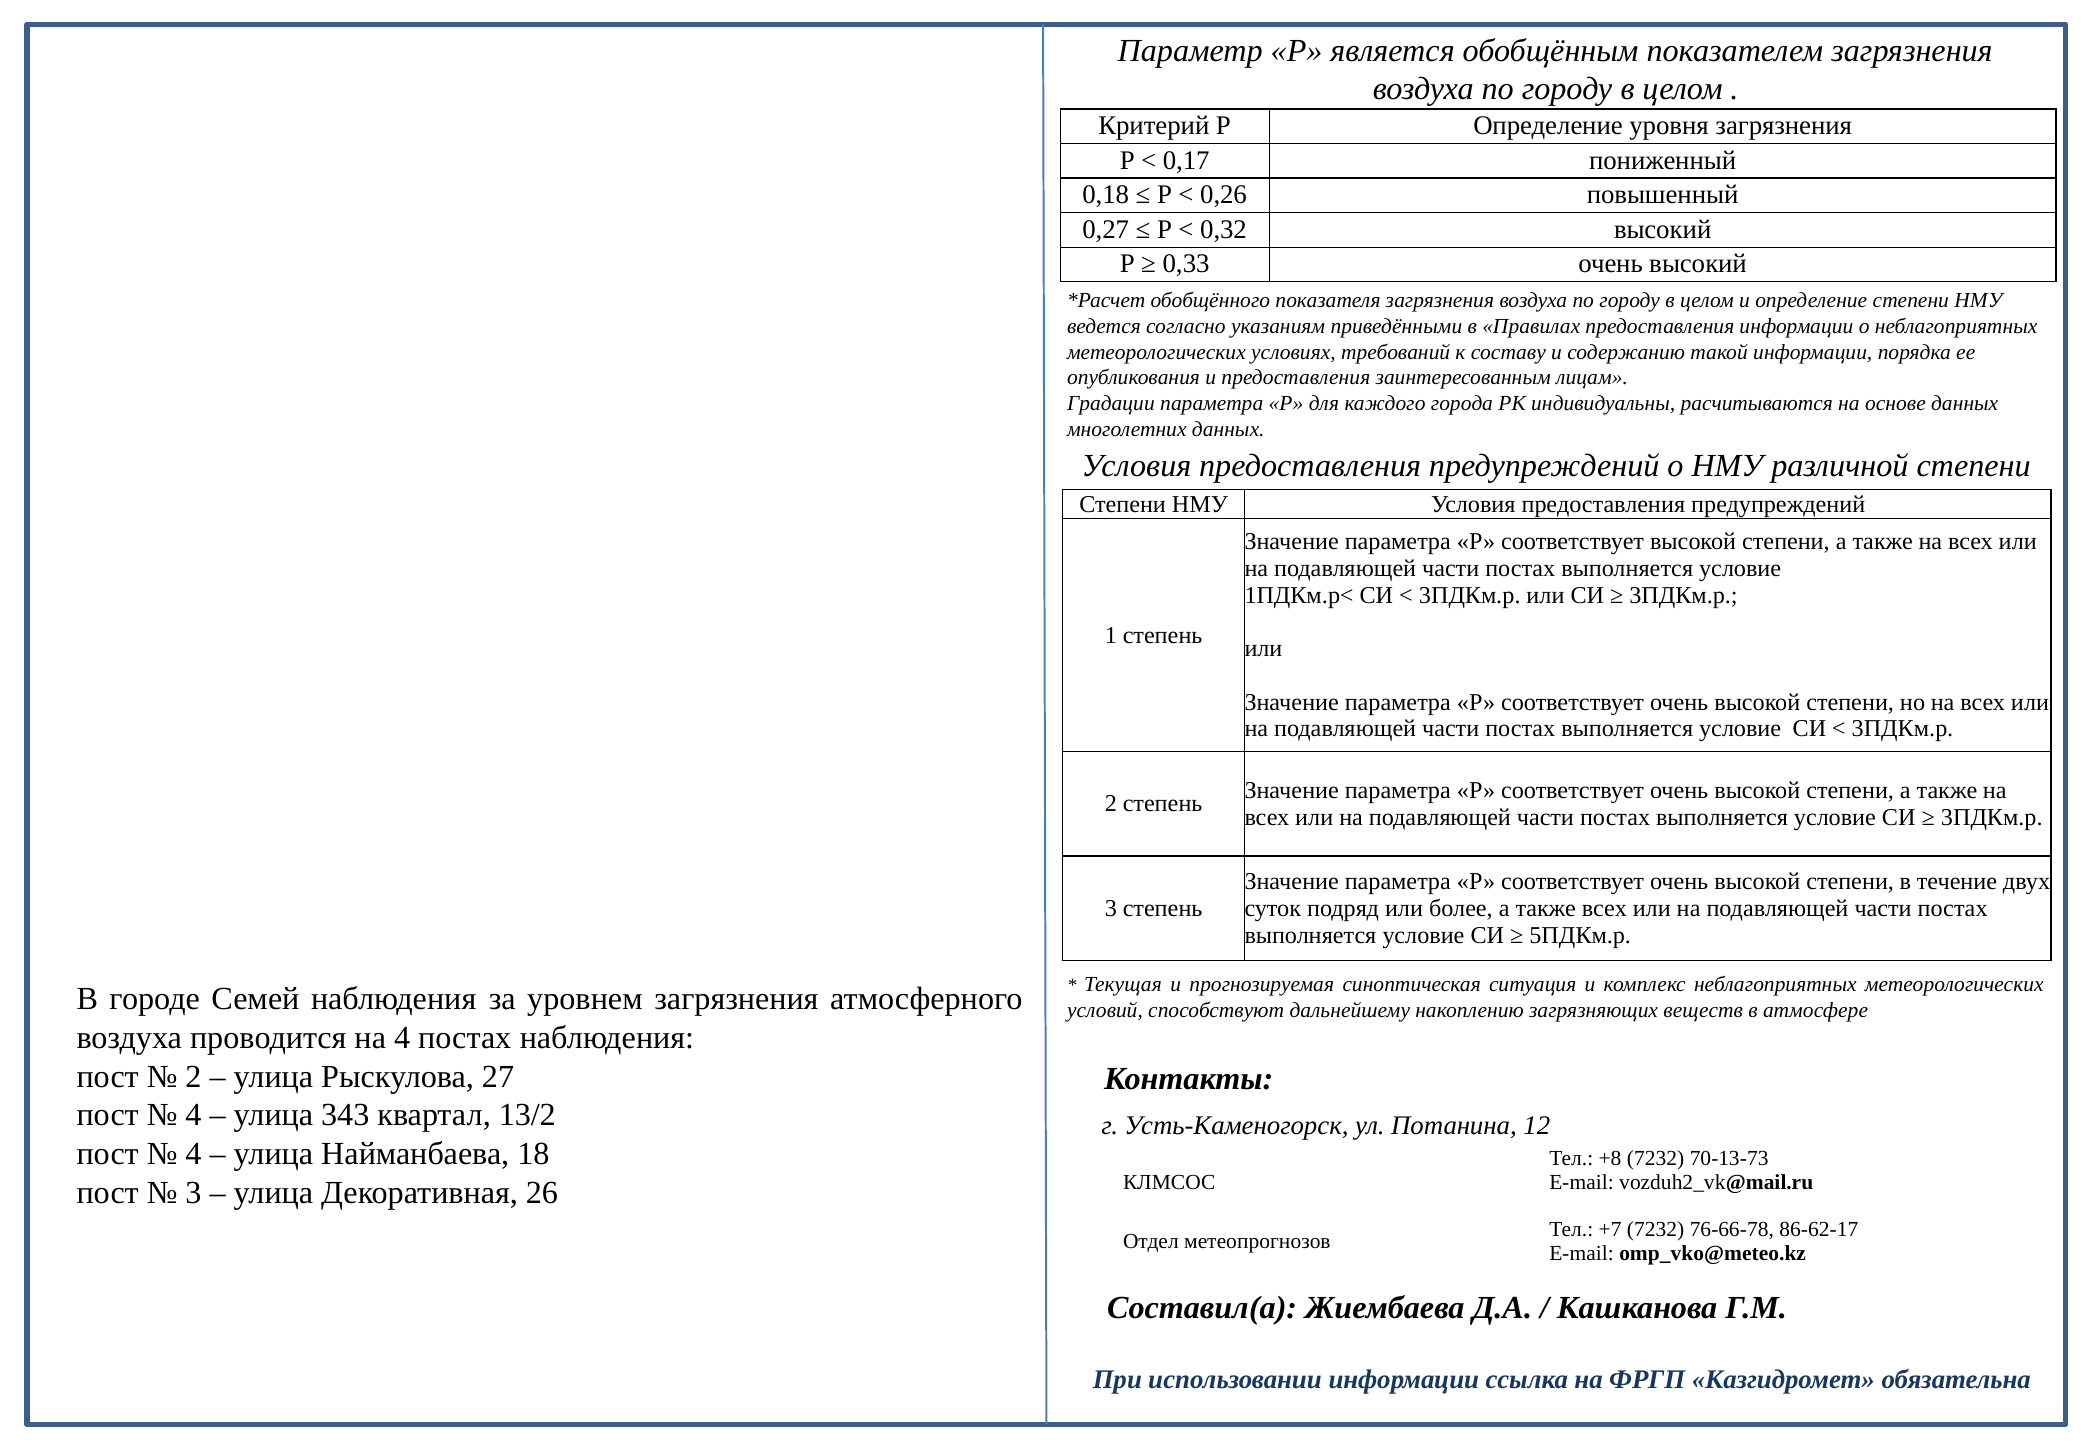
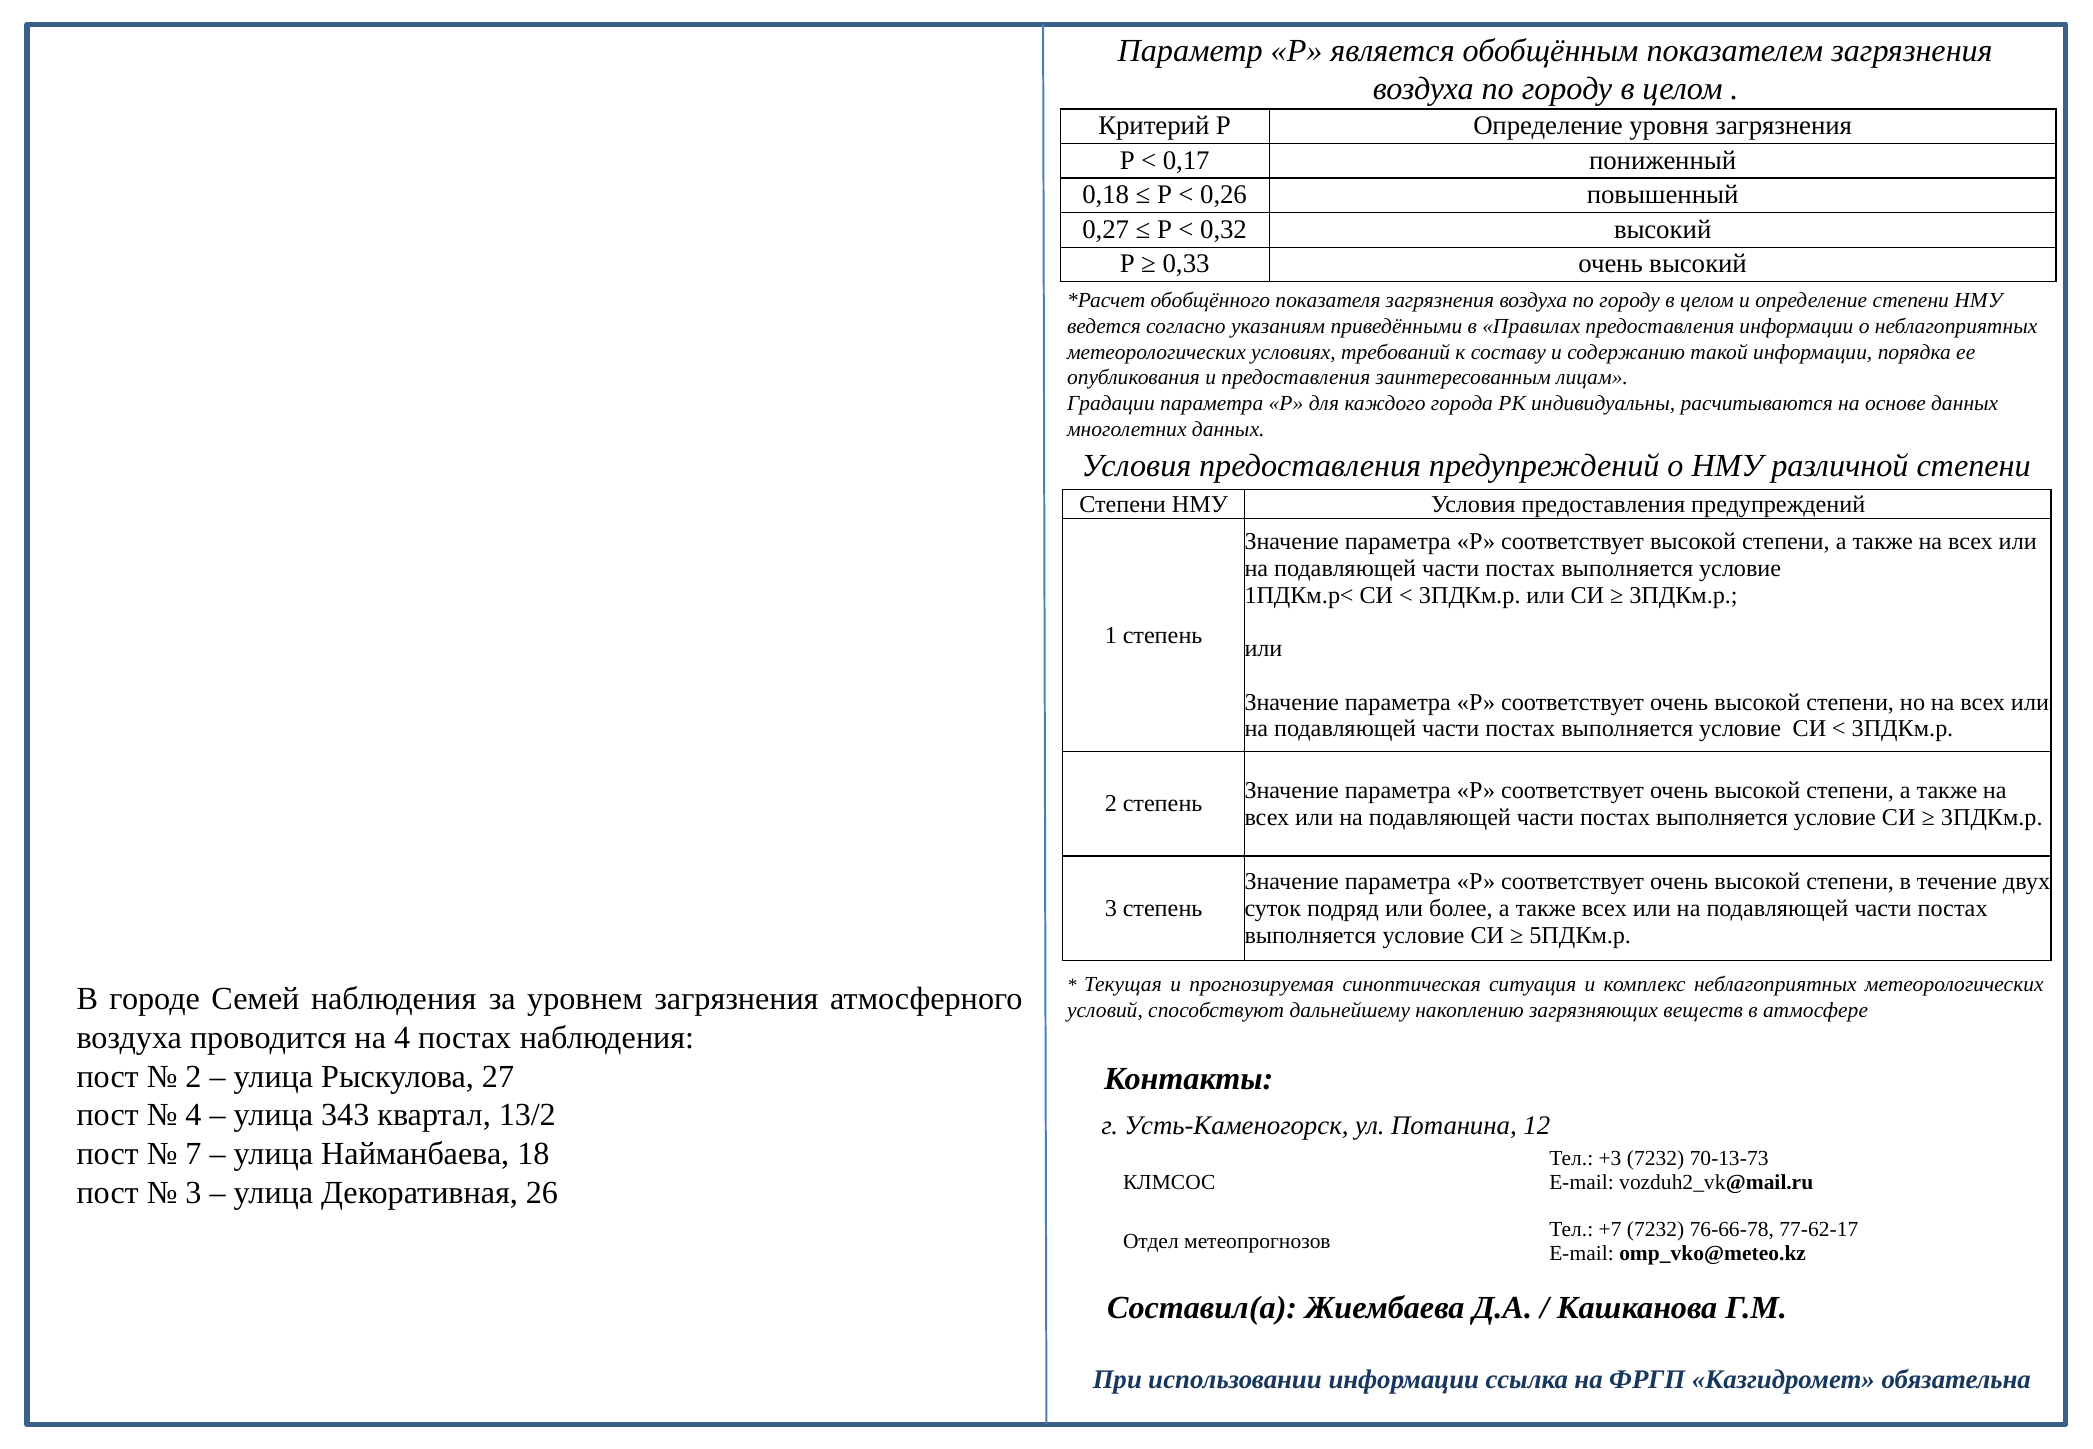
4 at (194, 1154): 4 -> 7
+8: +8 -> +3
86-62-17: 86-62-17 -> 77-62-17
